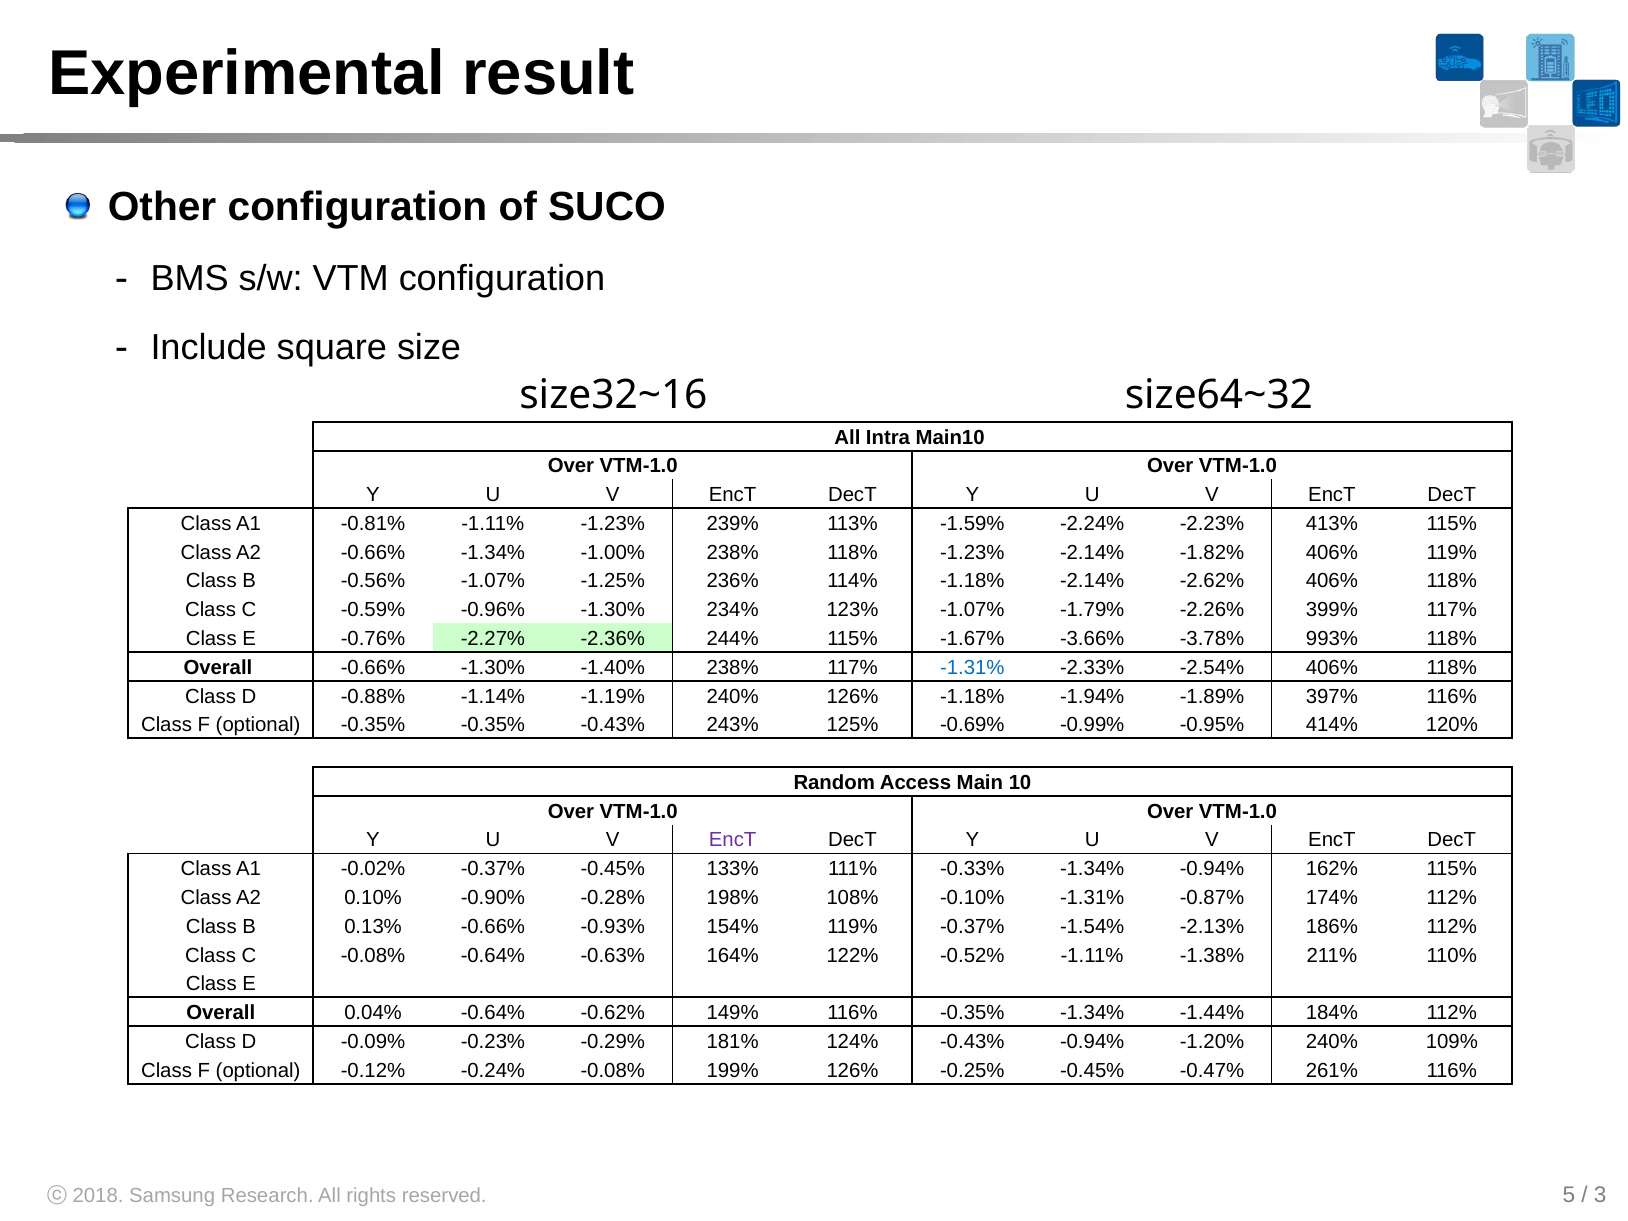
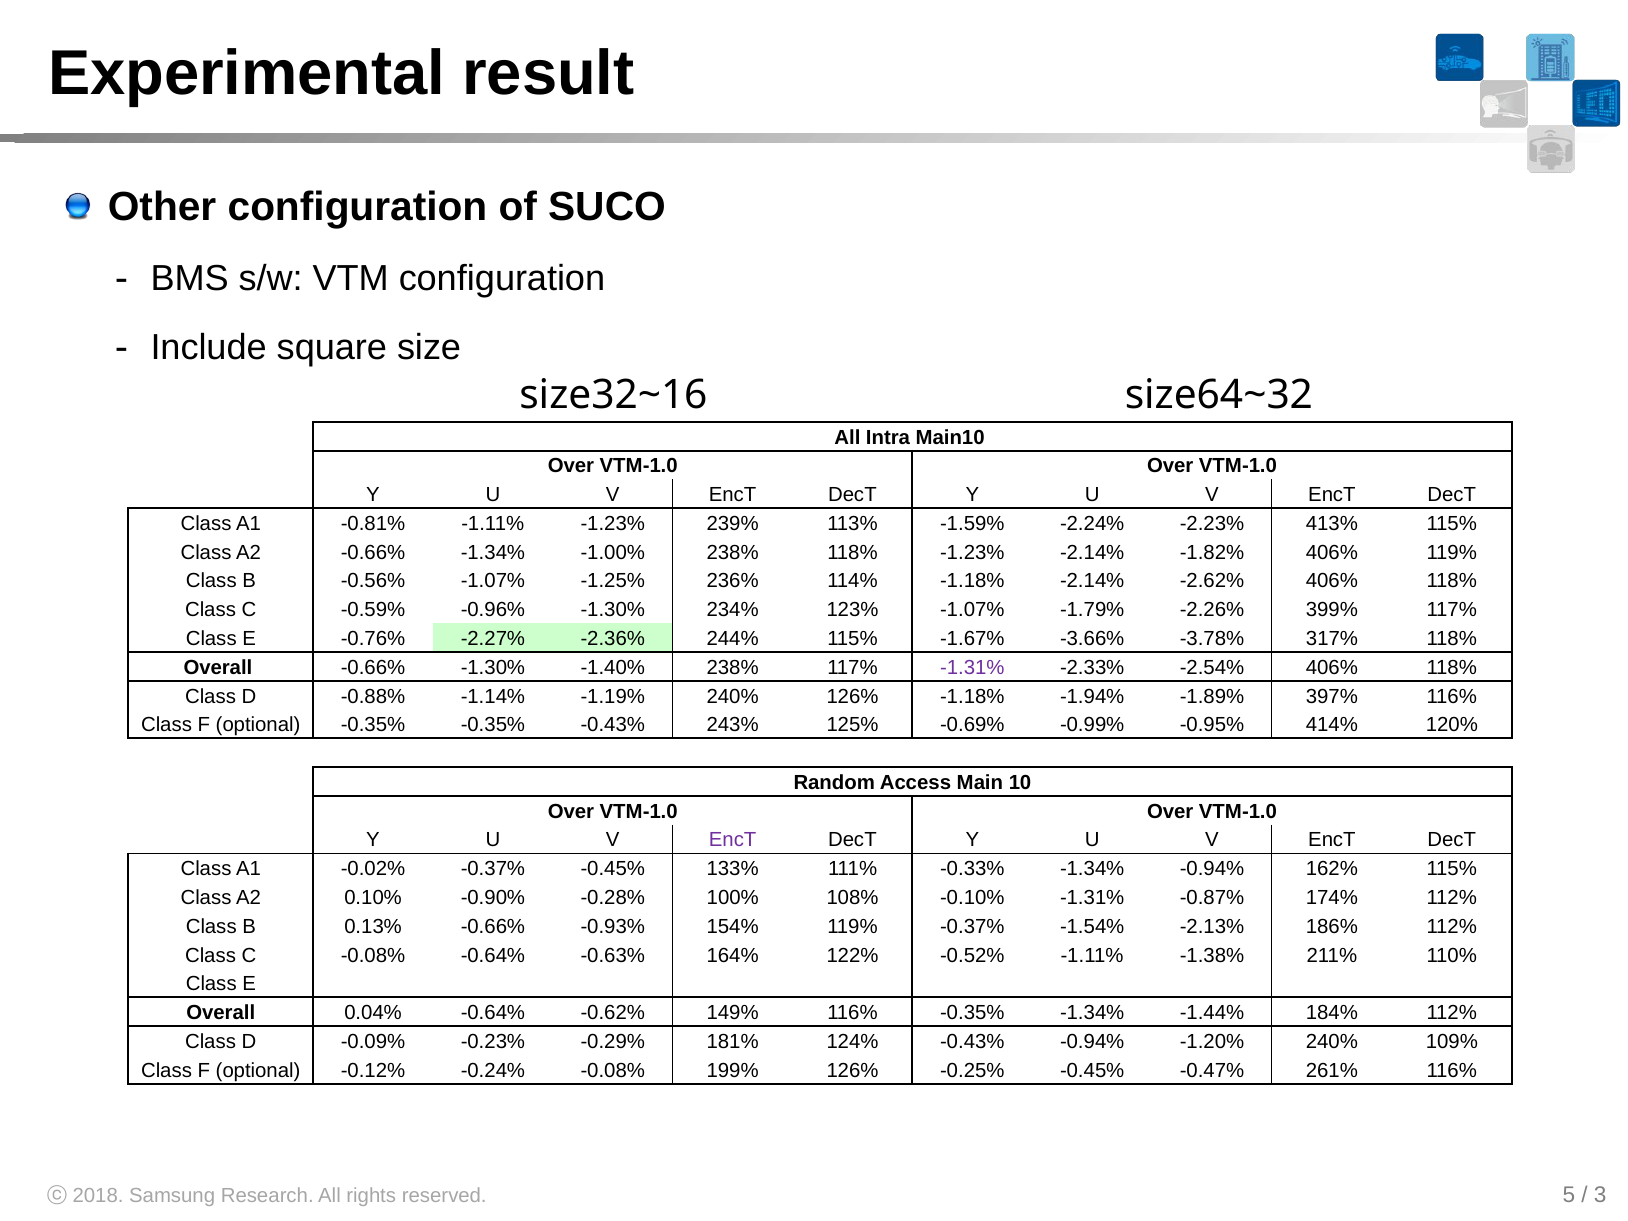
993%: 993% -> 317%
-1.31% at (972, 668) colour: blue -> purple
198%: 198% -> 100%
